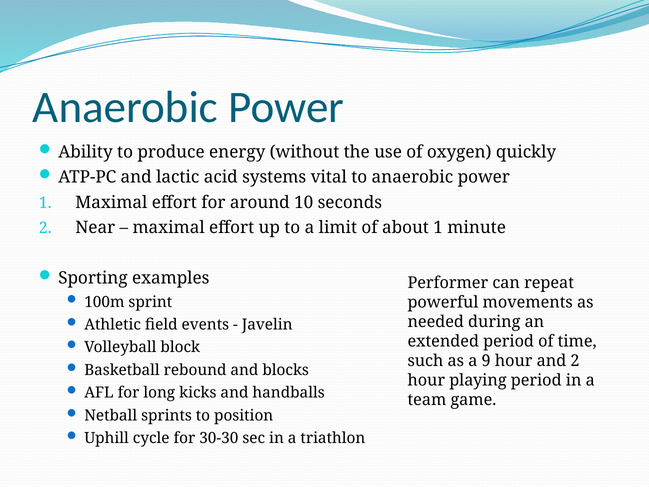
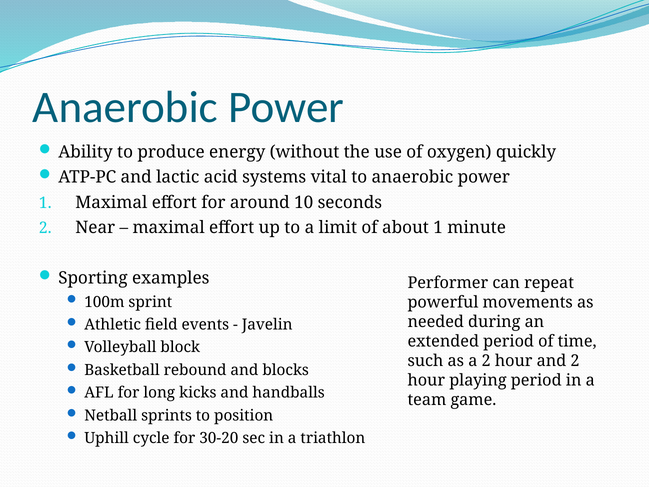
a 9: 9 -> 2
30-30: 30-30 -> 30-20
